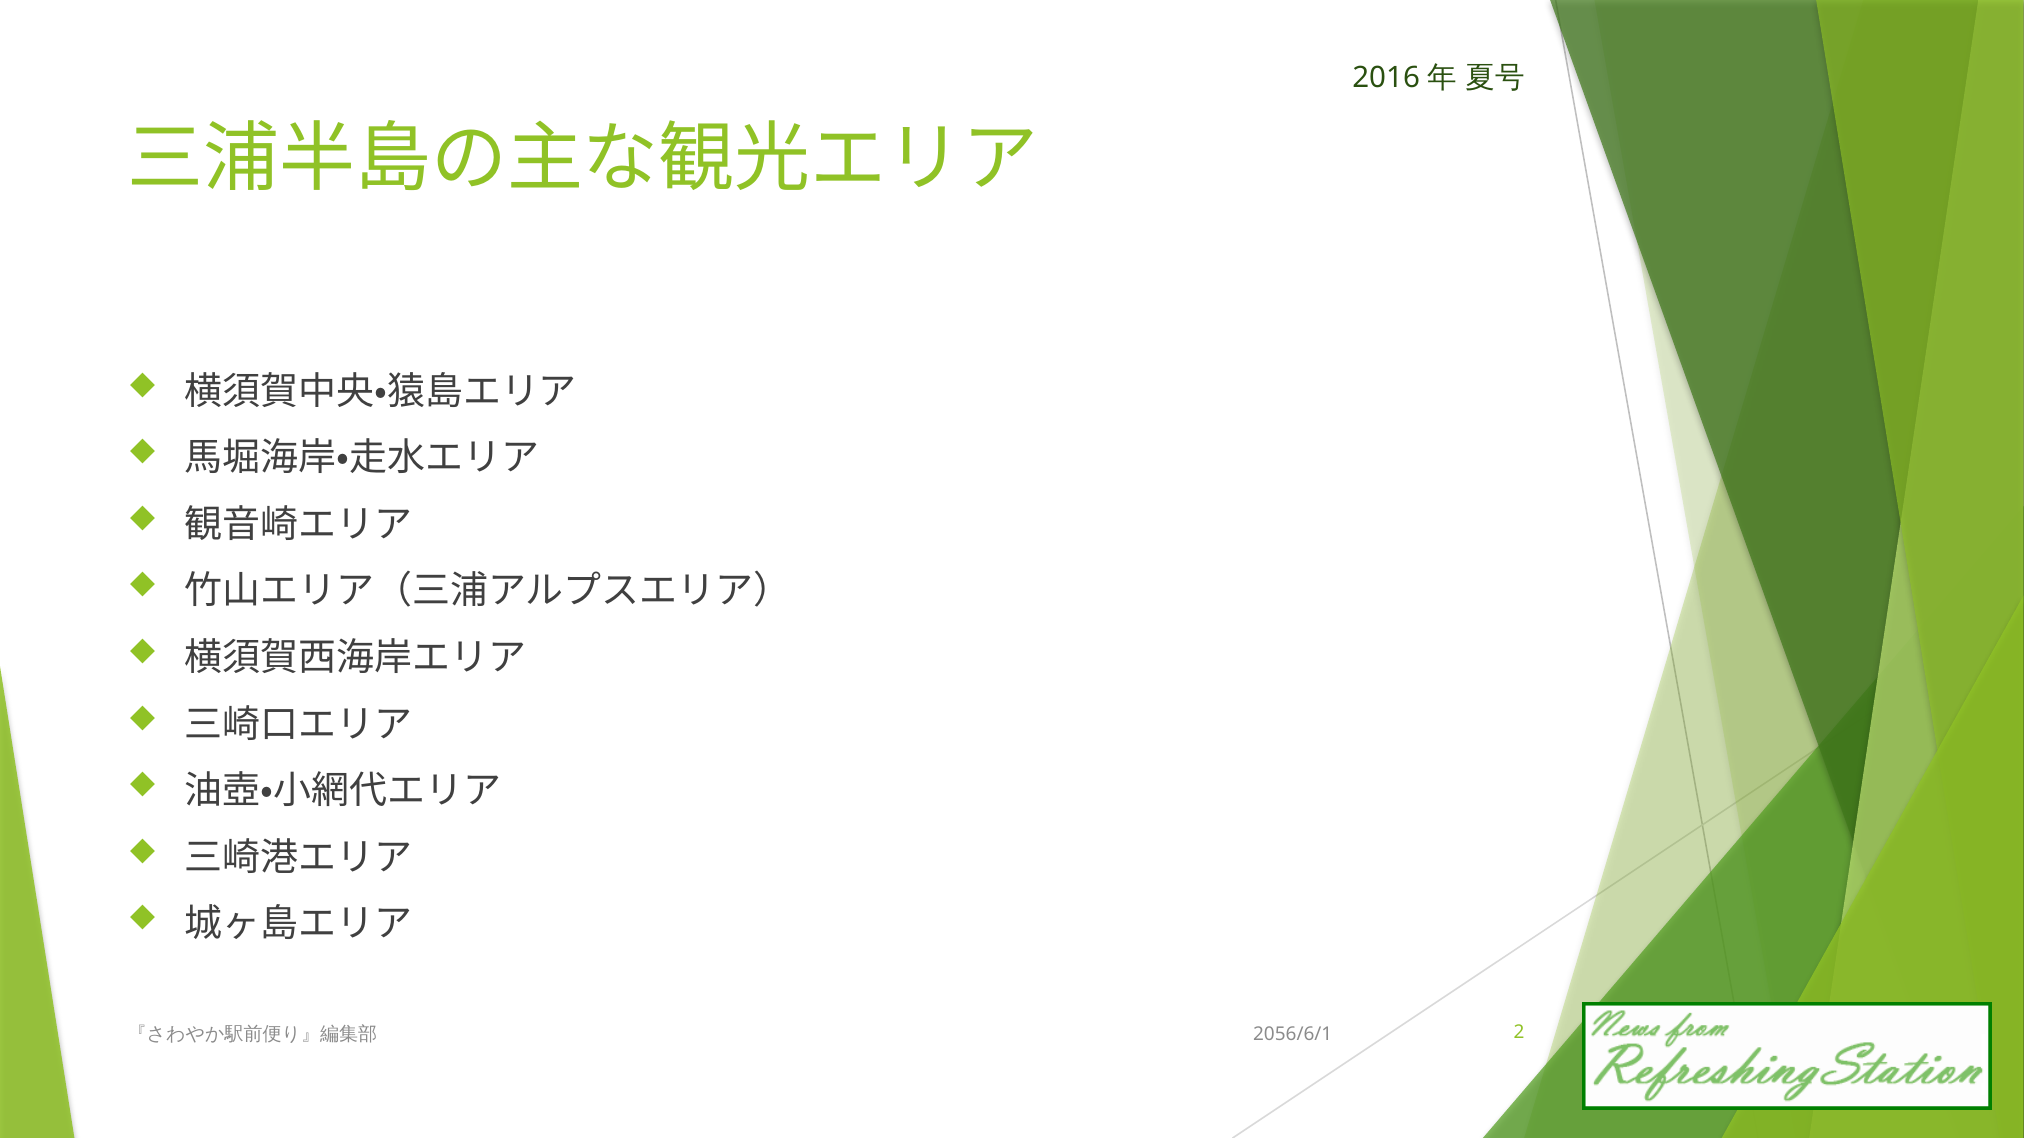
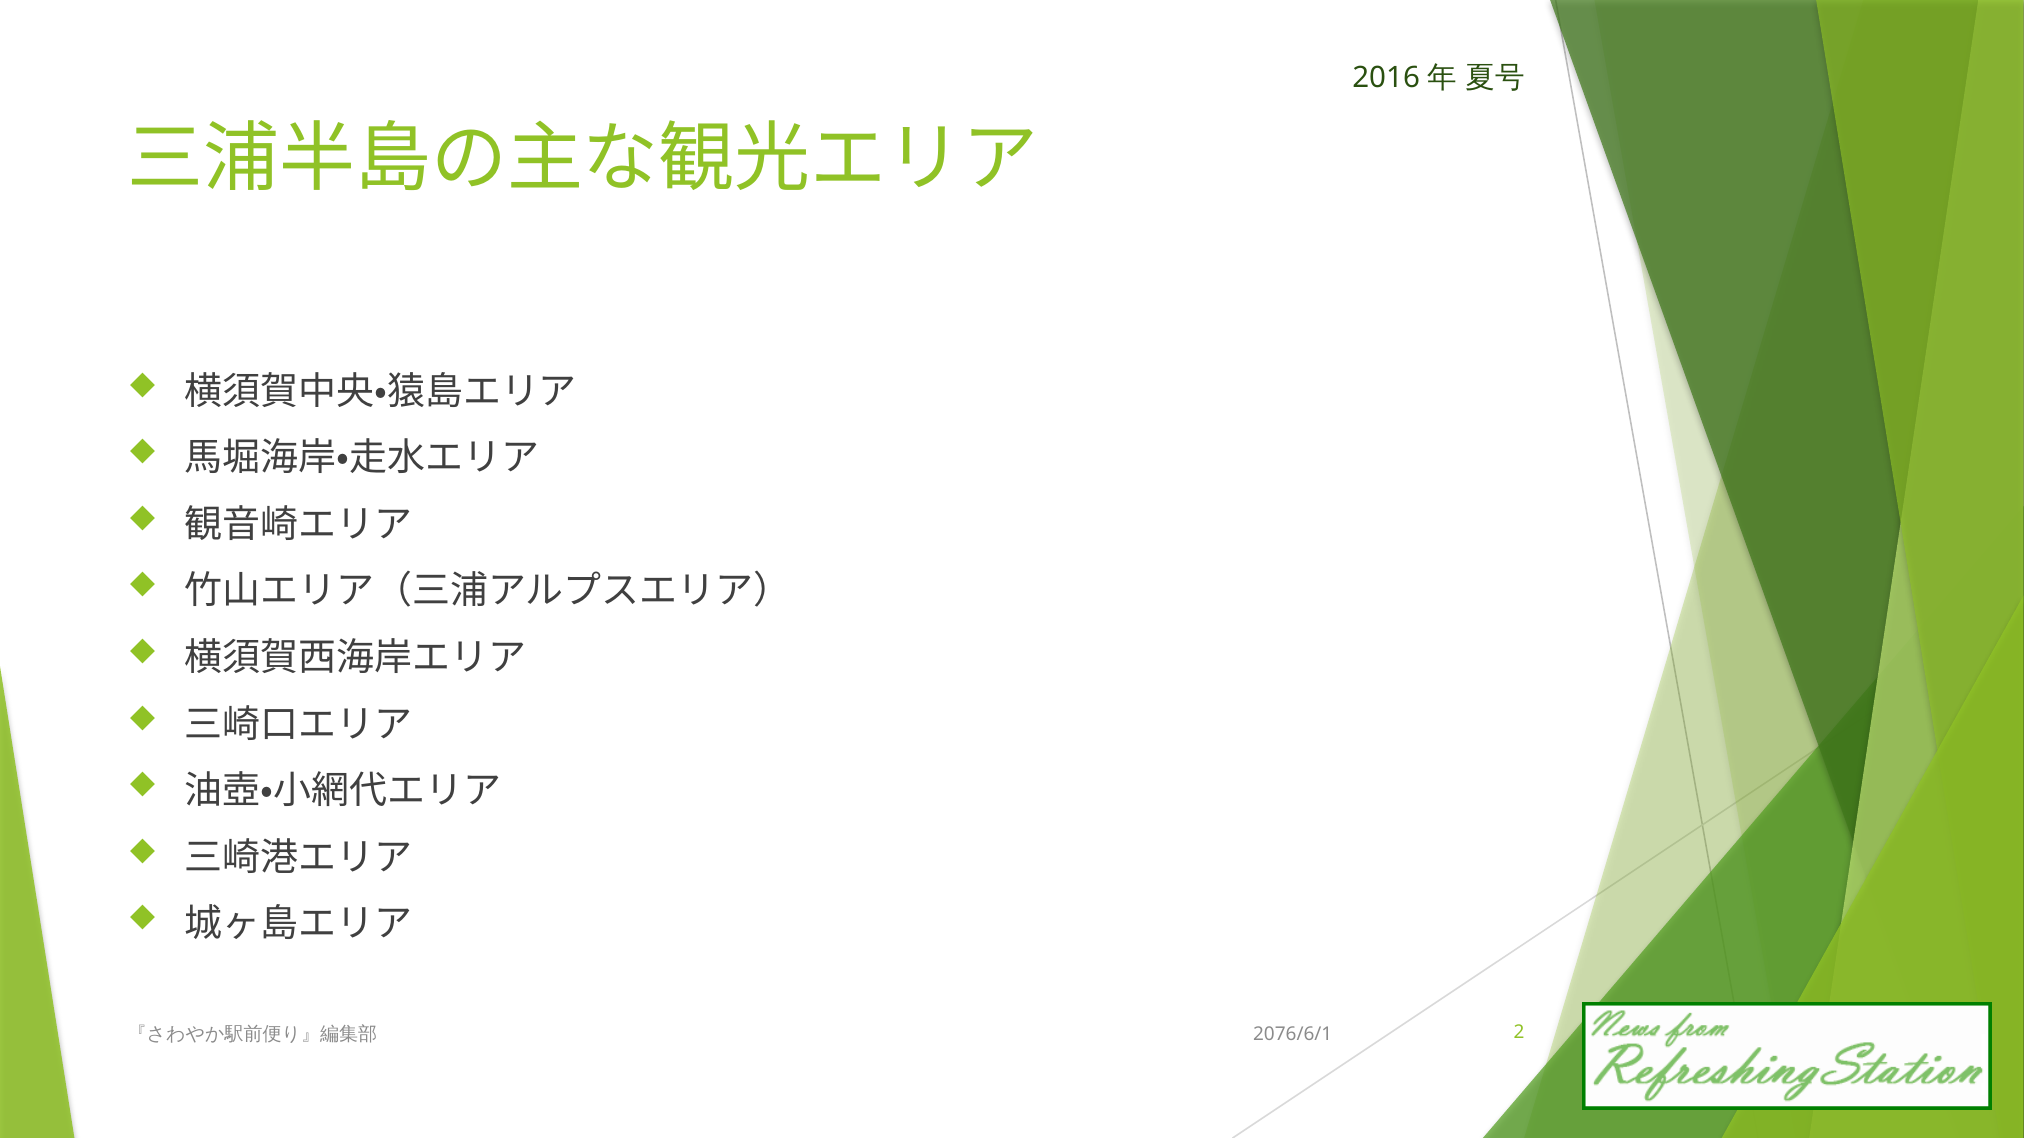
2056/6/1: 2056/6/1 -> 2076/6/1
